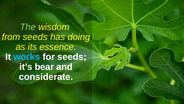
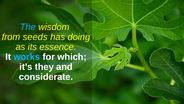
The colour: light green -> light blue
for seeds: seeds -> which
bear: bear -> they
